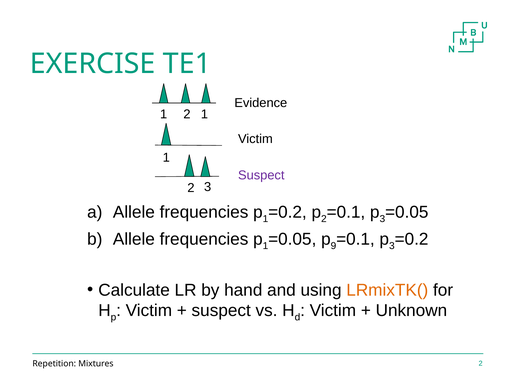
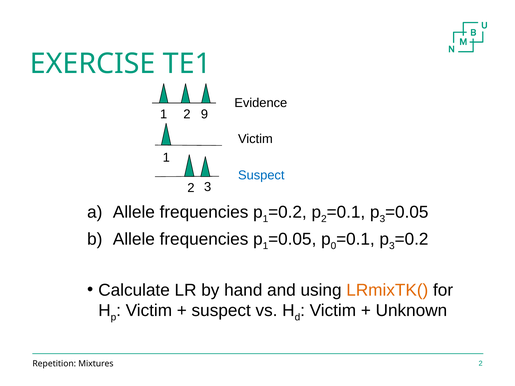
2 1: 1 -> 9
Suspect at (261, 175) colour: purple -> blue
9: 9 -> 0
